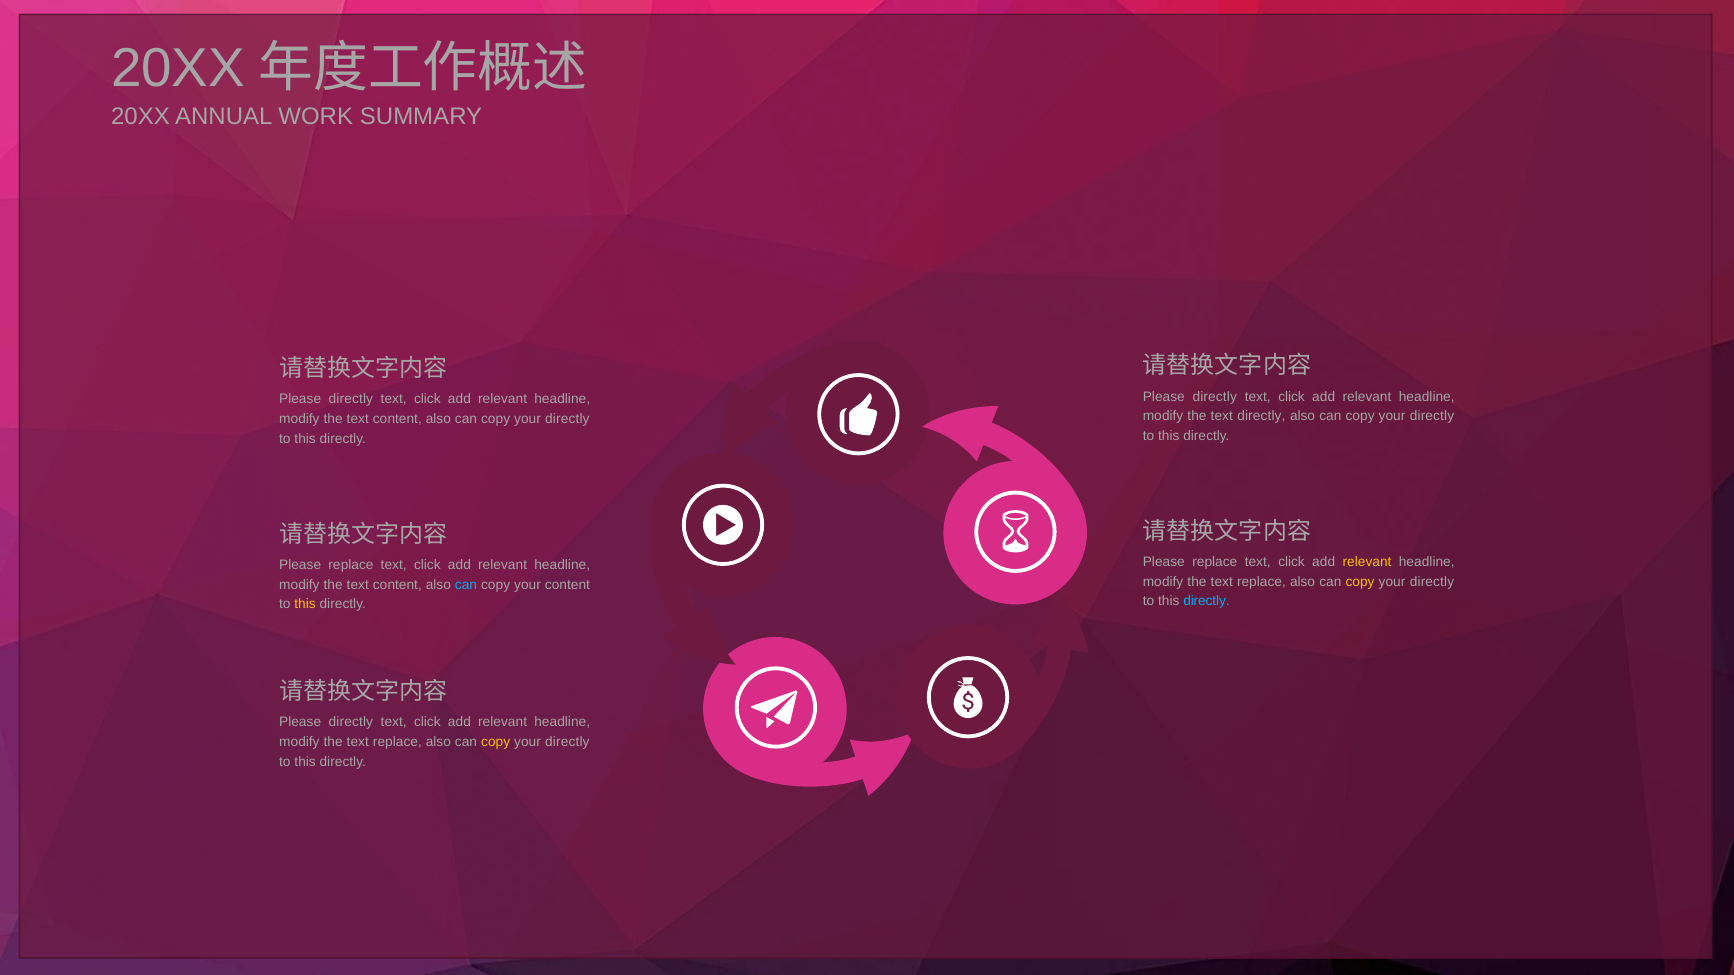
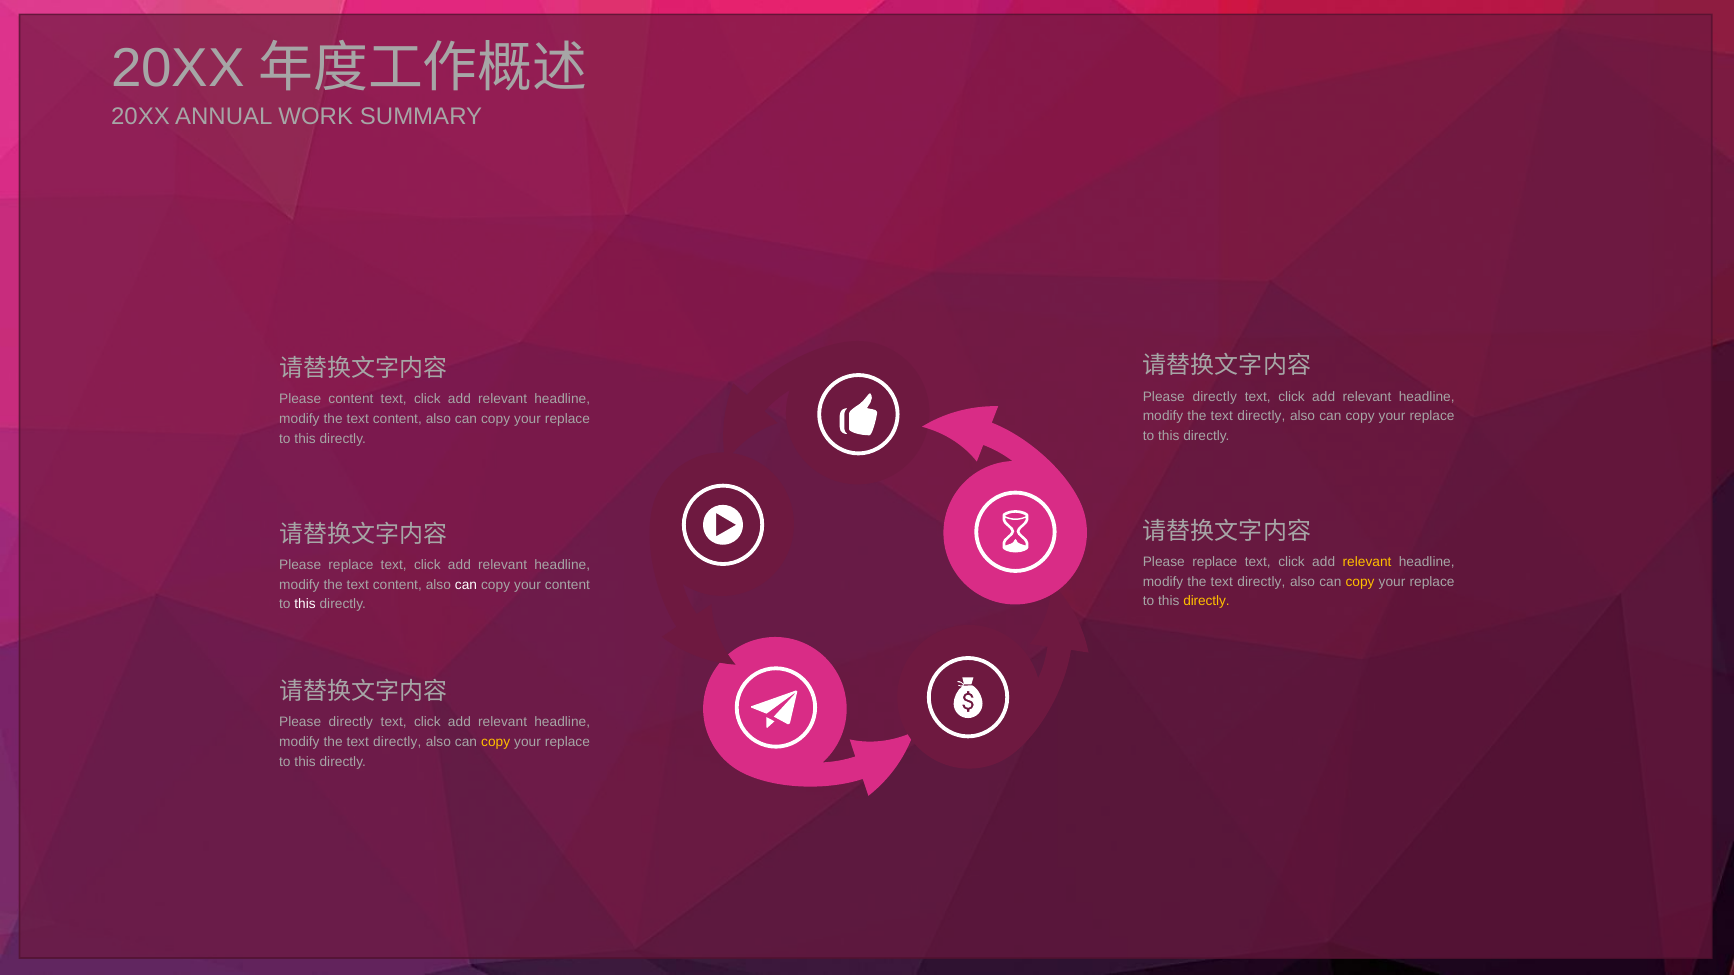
directly at (351, 399): directly -> content
directly at (1432, 416): directly -> replace
directly at (567, 419): directly -> replace
replace at (1261, 582): replace -> directly
directly at (1432, 582): directly -> replace
can at (466, 585) colour: light blue -> white
directly at (1206, 602) colour: light blue -> yellow
this at (305, 604) colour: yellow -> white
replace at (397, 742): replace -> directly
directly at (567, 742): directly -> replace
